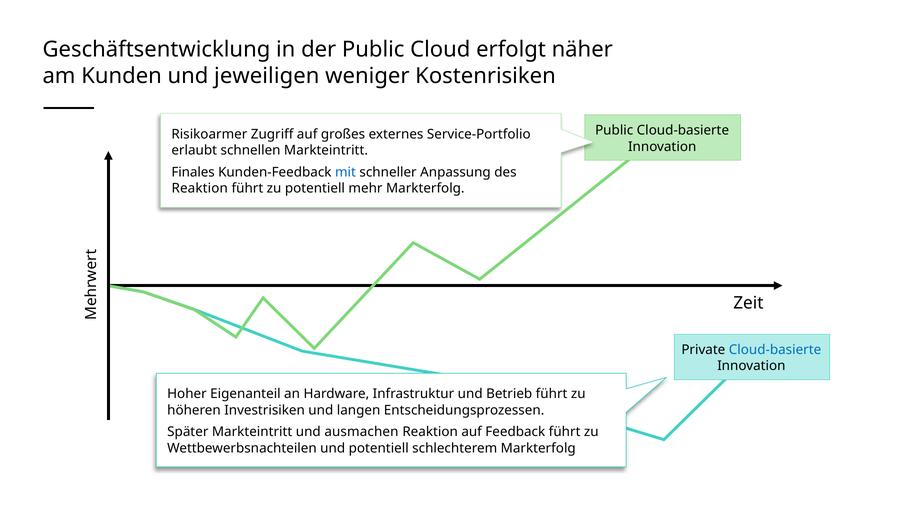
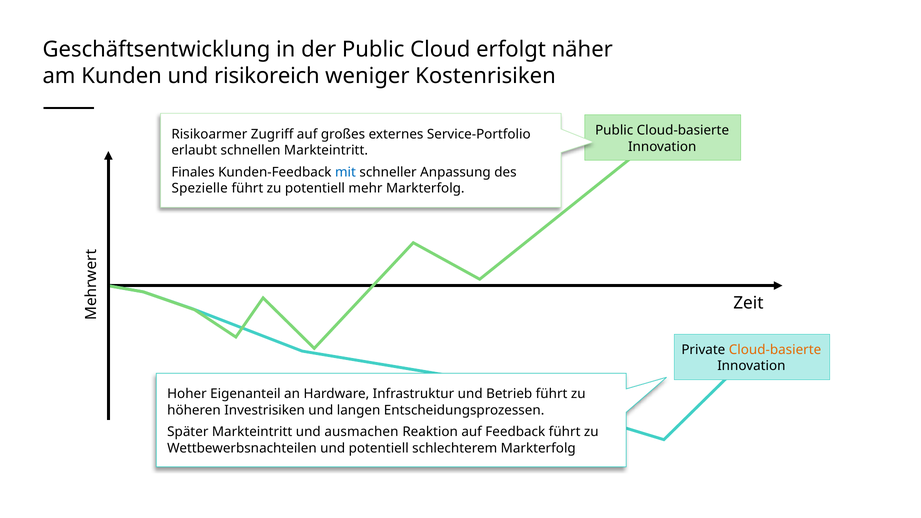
jeweiligen: jeweiligen -> risikoreich
Reaktion at (200, 188): Reaktion -> Spezielle
Cloud-basierte at (775, 350) colour: blue -> orange
